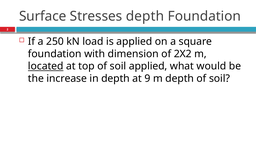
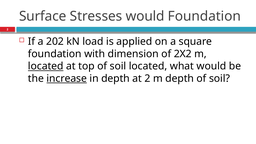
Stresses depth: depth -> would
250: 250 -> 202
soil applied: applied -> located
increase underline: none -> present
at 9: 9 -> 2
